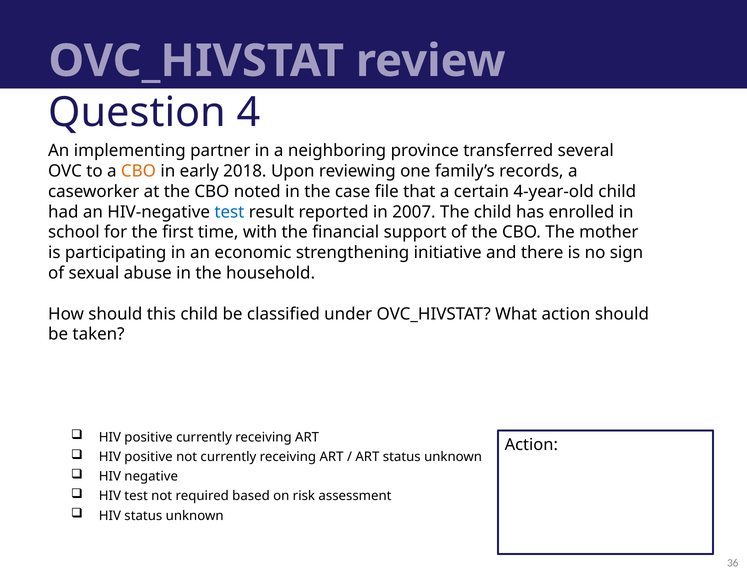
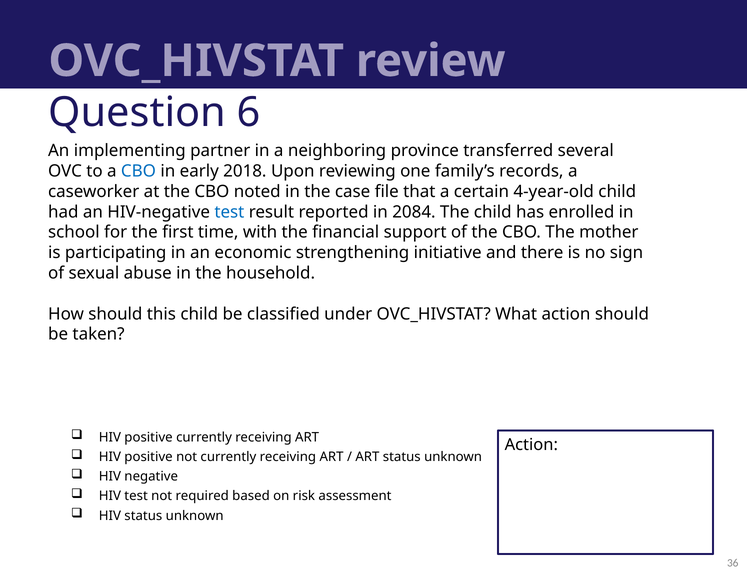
4: 4 -> 6
CBO at (138, 171) colour: orange -> blue
2007: 2007 -> 2084
